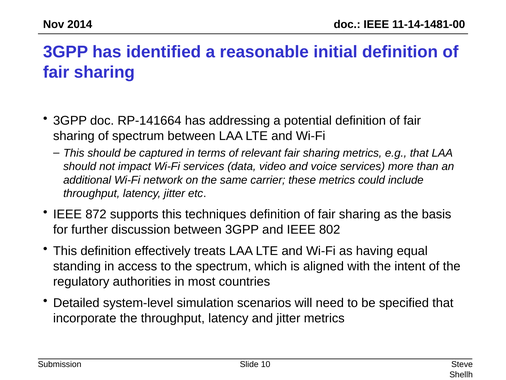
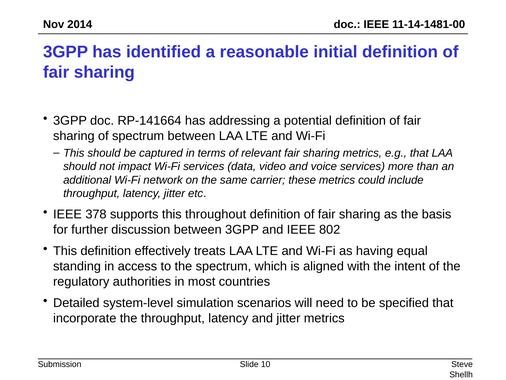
872: 872 -> 378
techniques: techniques -> throughout
